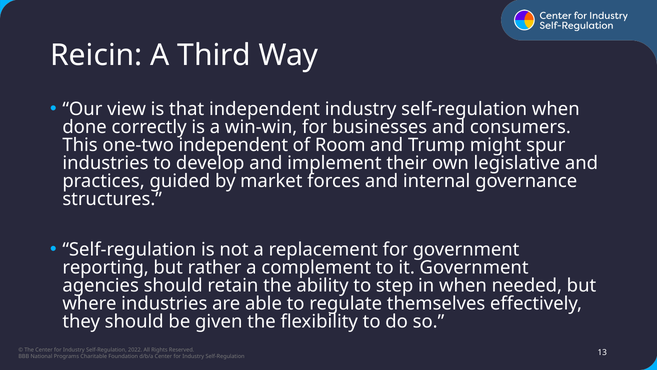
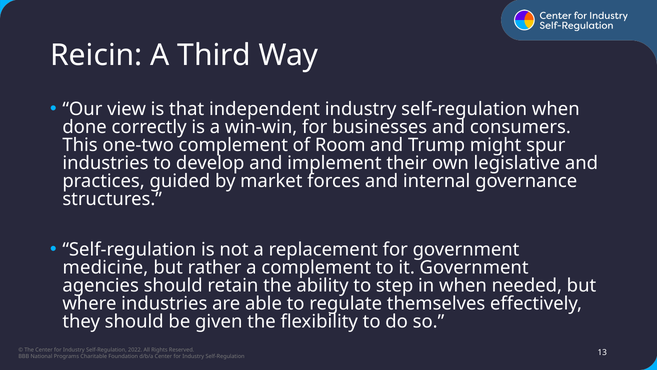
one-two independent: independent -> complement
reporting: reporting -> medicine
